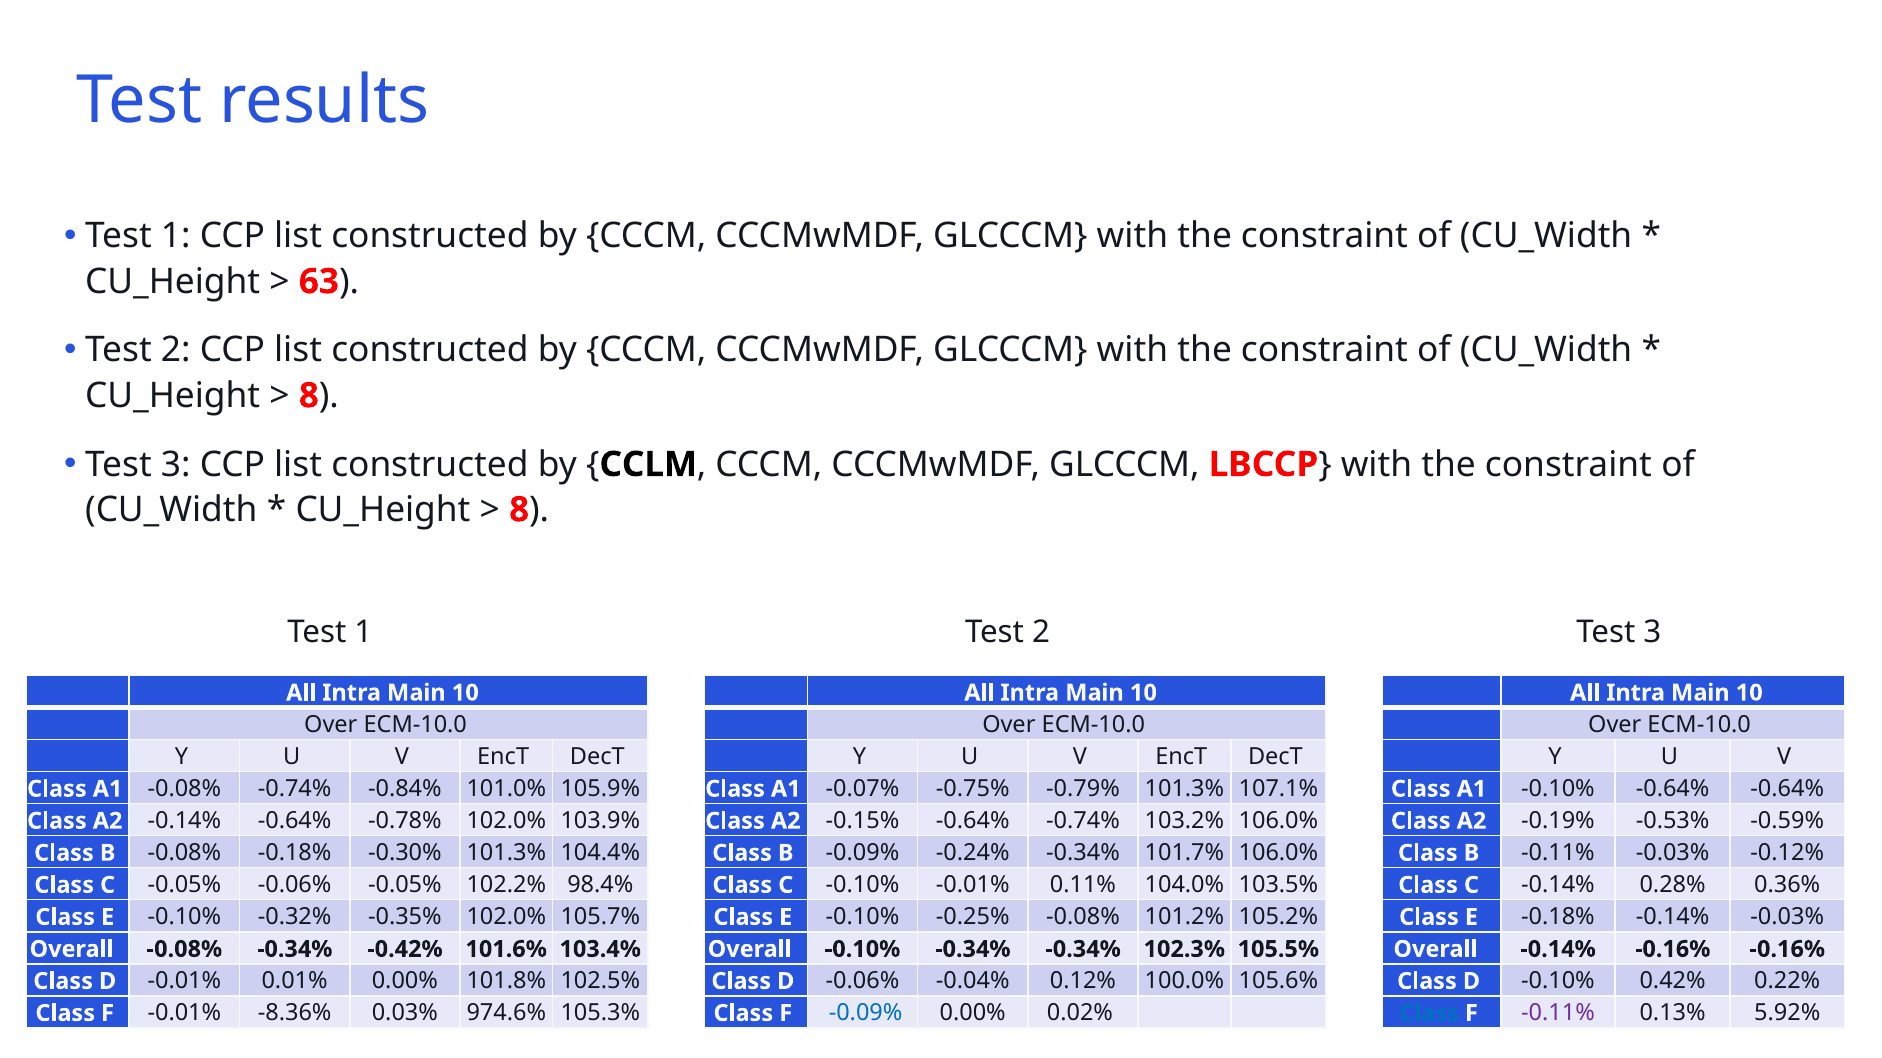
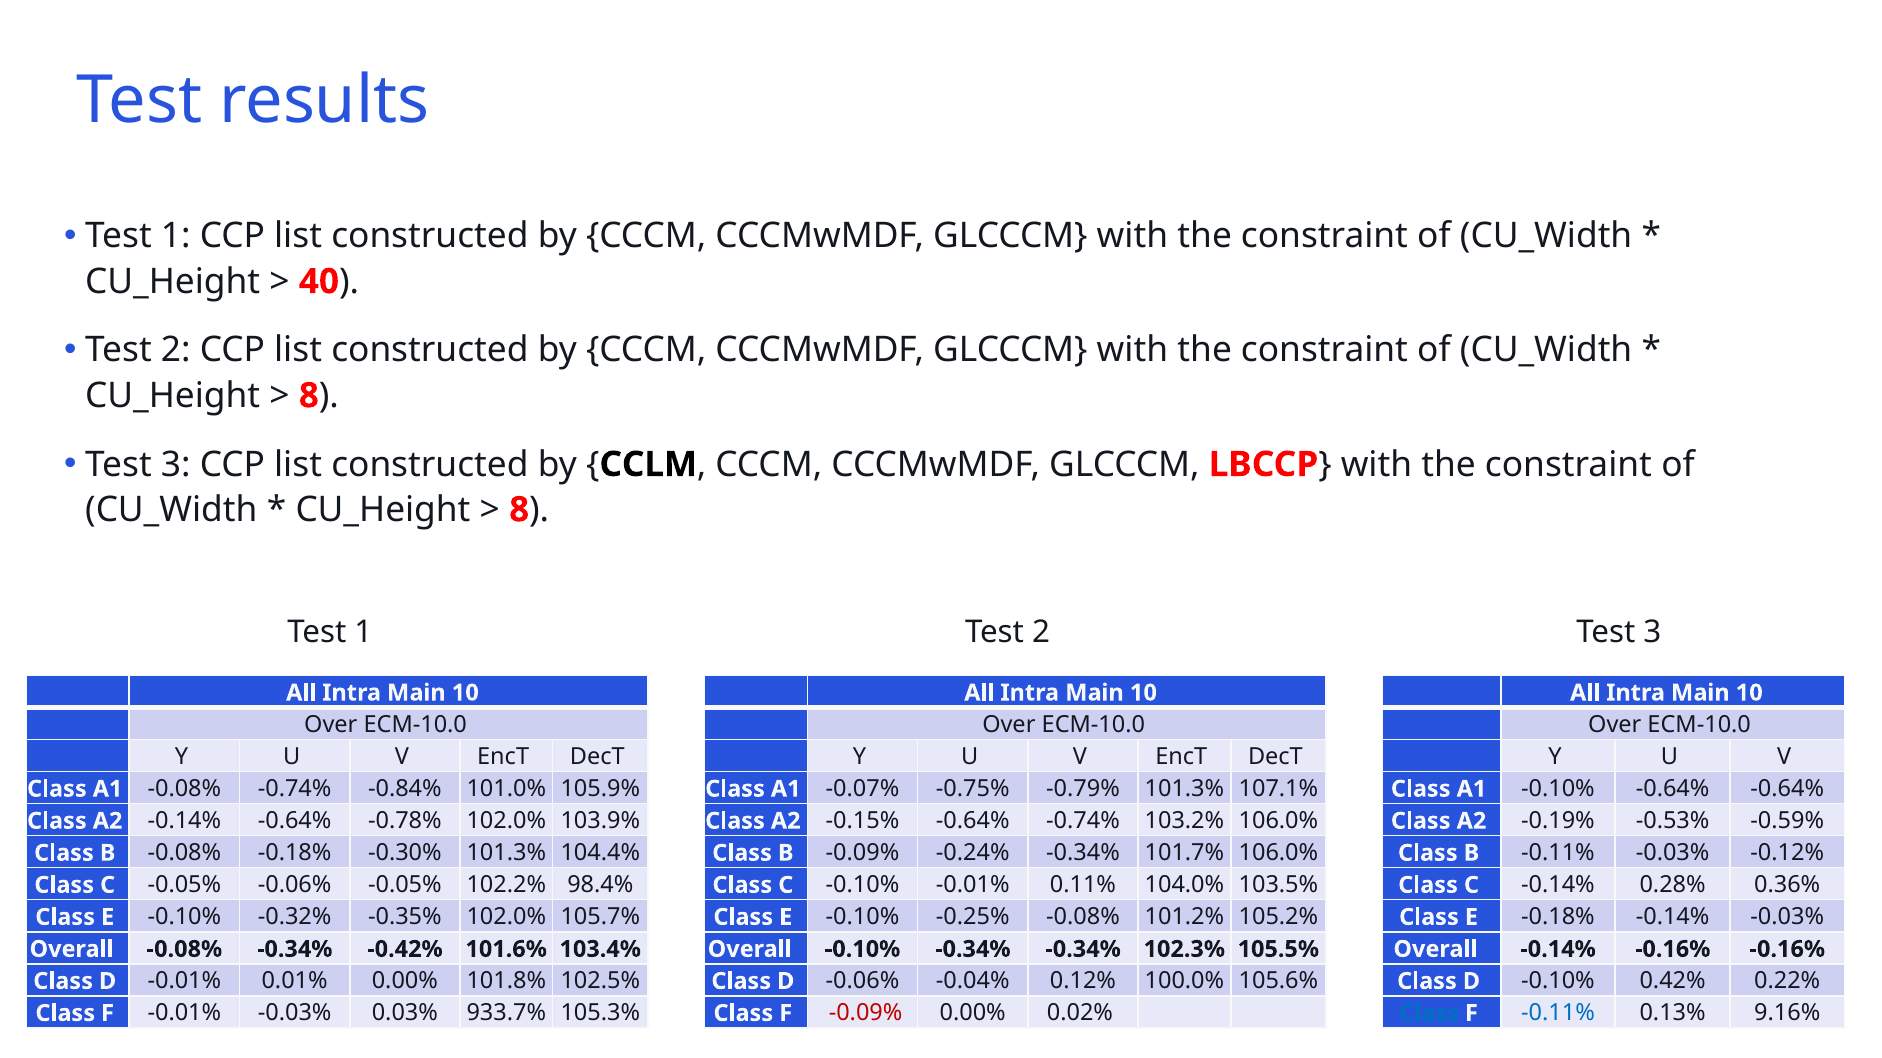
63: 63 -> 40
-0.01% -8.36%: -8.36% -> -0.03%
974.6%: 974.6% -> 933.7%
-0.09% at (866, 1014) colour: blue -> red
-0.11% at (1558, 1014) colour: purple -> blue
5.92%: 5.92% -> 9.16%
